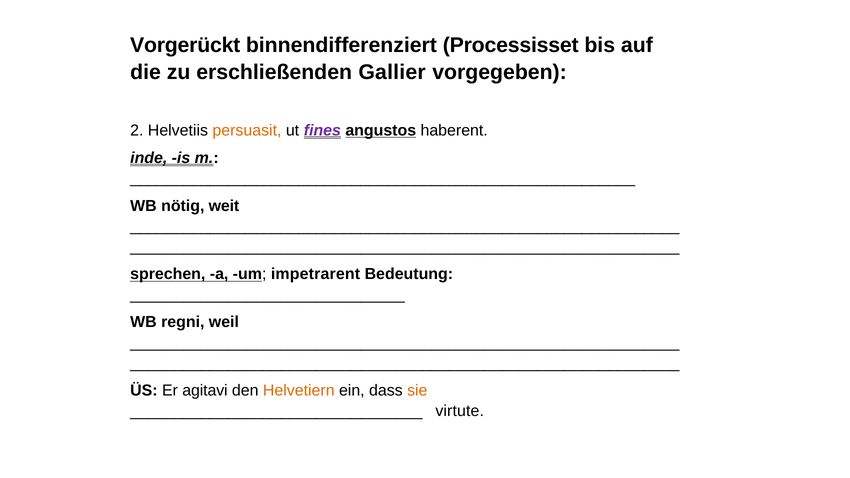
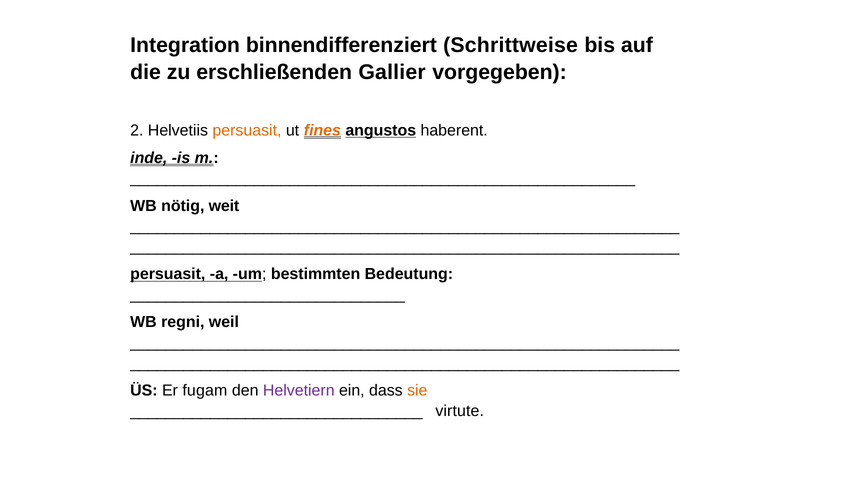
Vorgerückt: Vorgerückt -> Integration
Processisset: Processisset -> Schrittweise
fines colour: purple -> orange
sprechen at (168, 274): sprechen -> persuasit
impetrarent: impetrarent -> bestimmten
agitavi: agitavi -> fugam
Helvetiern colour: orange -> purple
